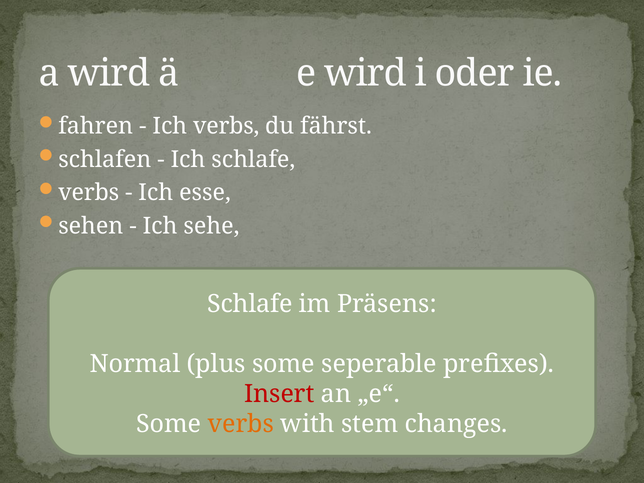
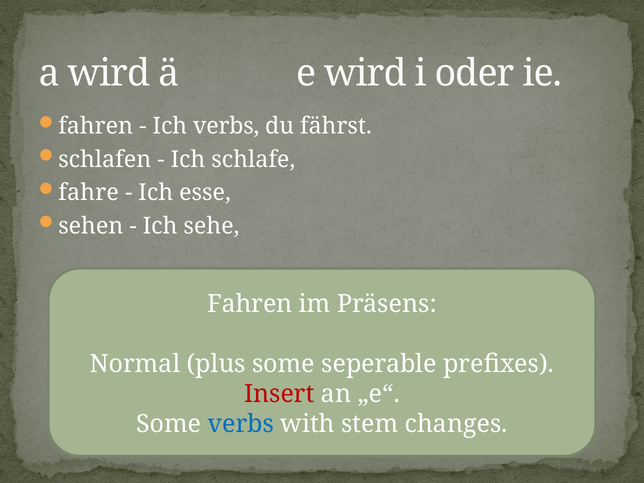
verbs at (89, 193): verbs -> fahre
Schlafe at (250, 304): Schlafe -> Fahren
verbs at (241, 424) colour: orange -> blue
